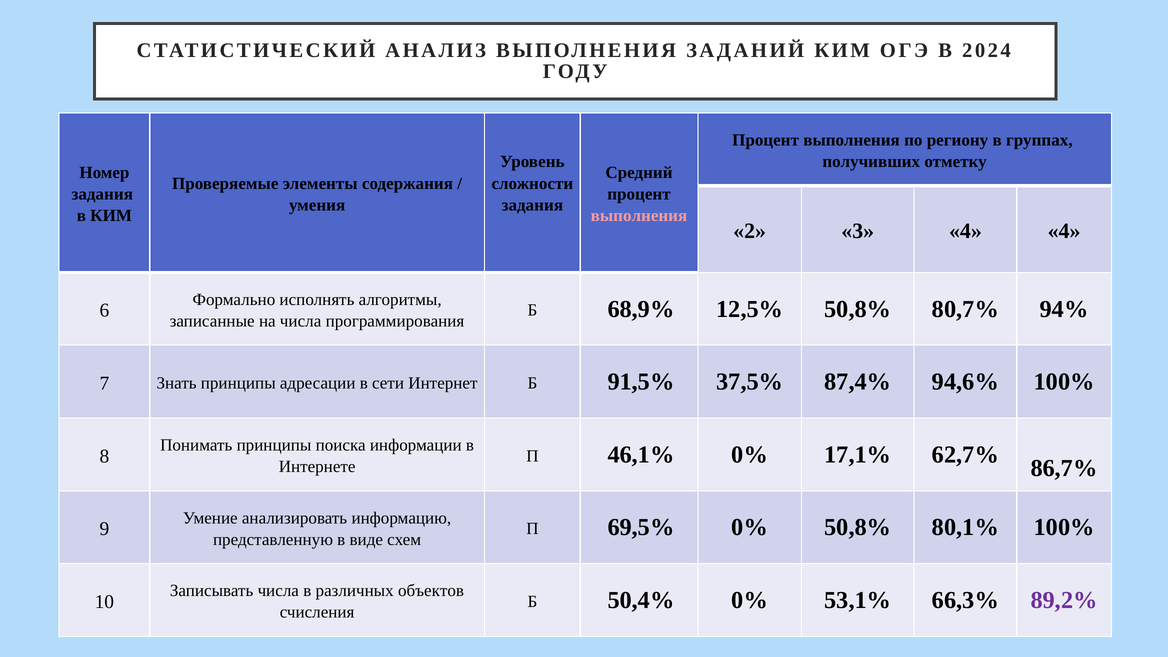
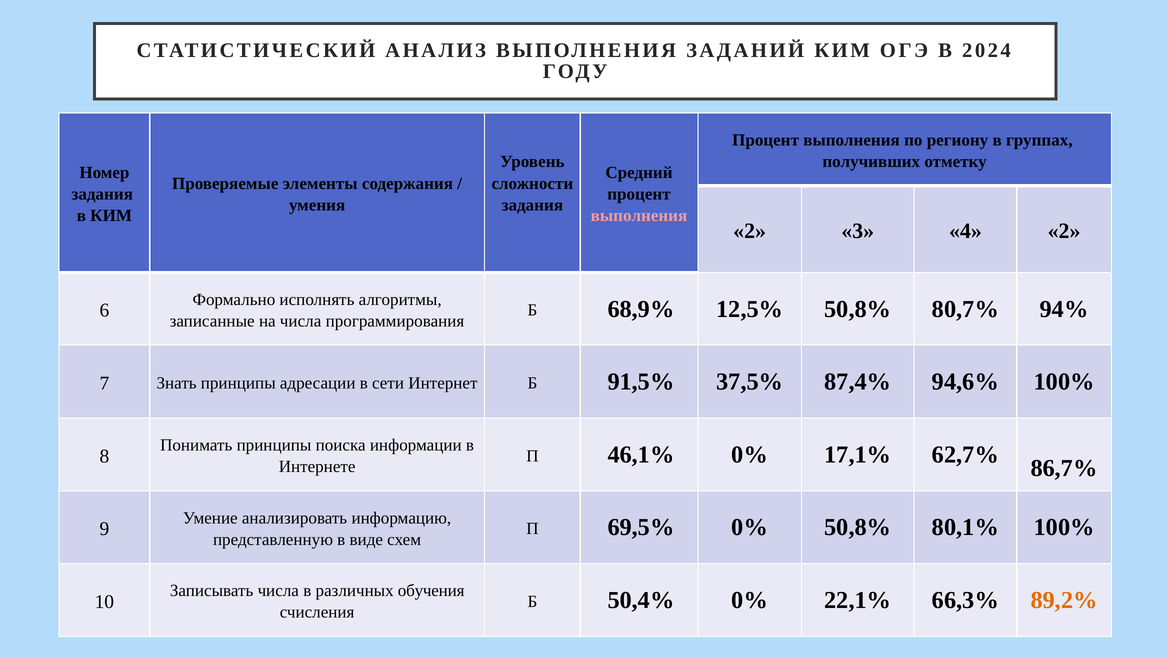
4 4: 4 -> 2
объектов: объектов -> обучения
53,1%: 53,1% -> 22,1%
89,2% colour: purple -> orange
